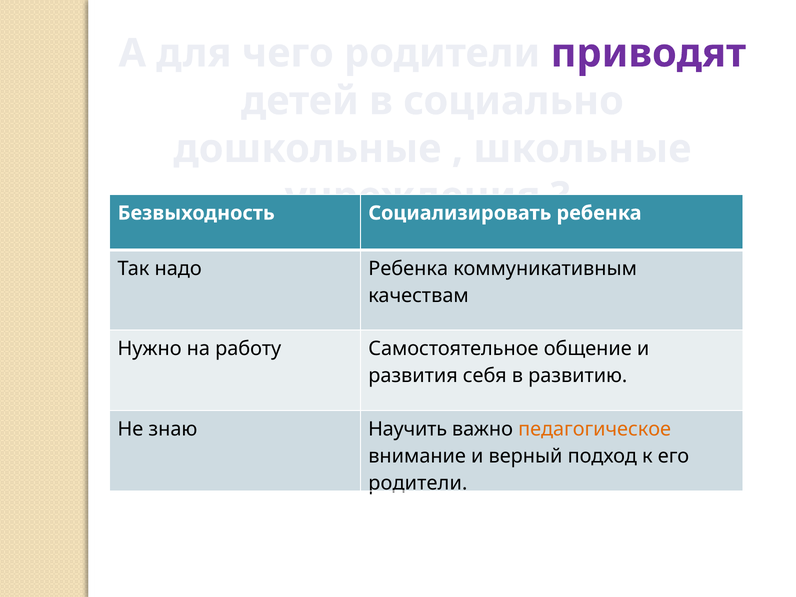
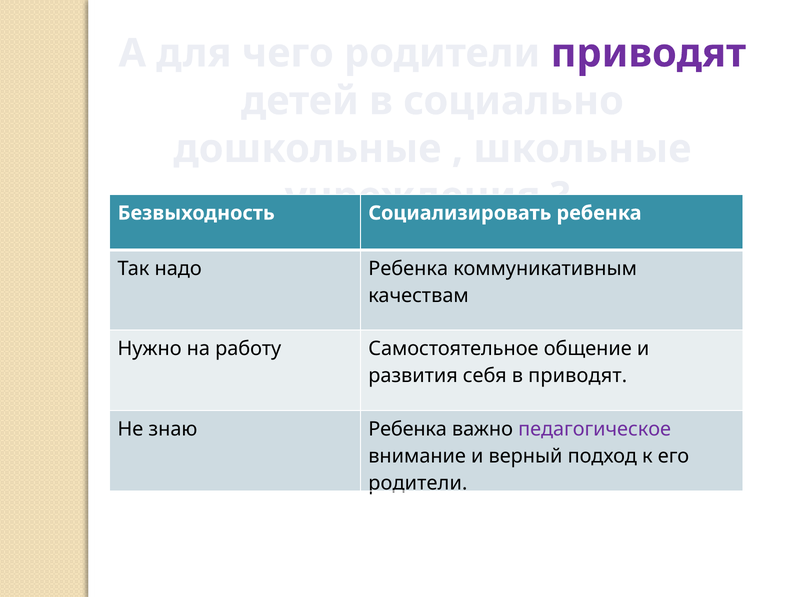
в развитию: развитию -> приводят
знаю Научить: Научить -> Ребенка
педагогическое colour: orange -> purple
